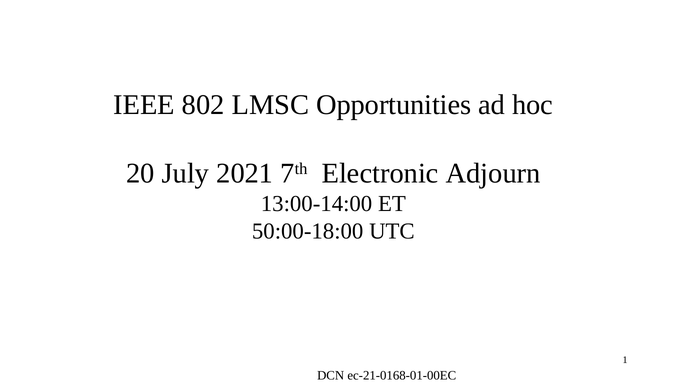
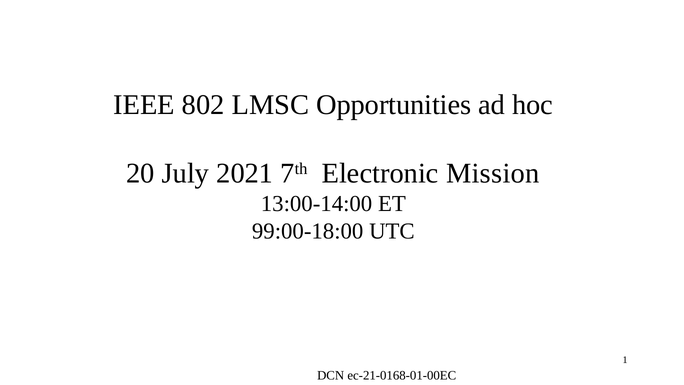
Adjourn: Adjourn -> Mission
50:00-18:00: 50:00-18:00 -> 99:00-18:00
